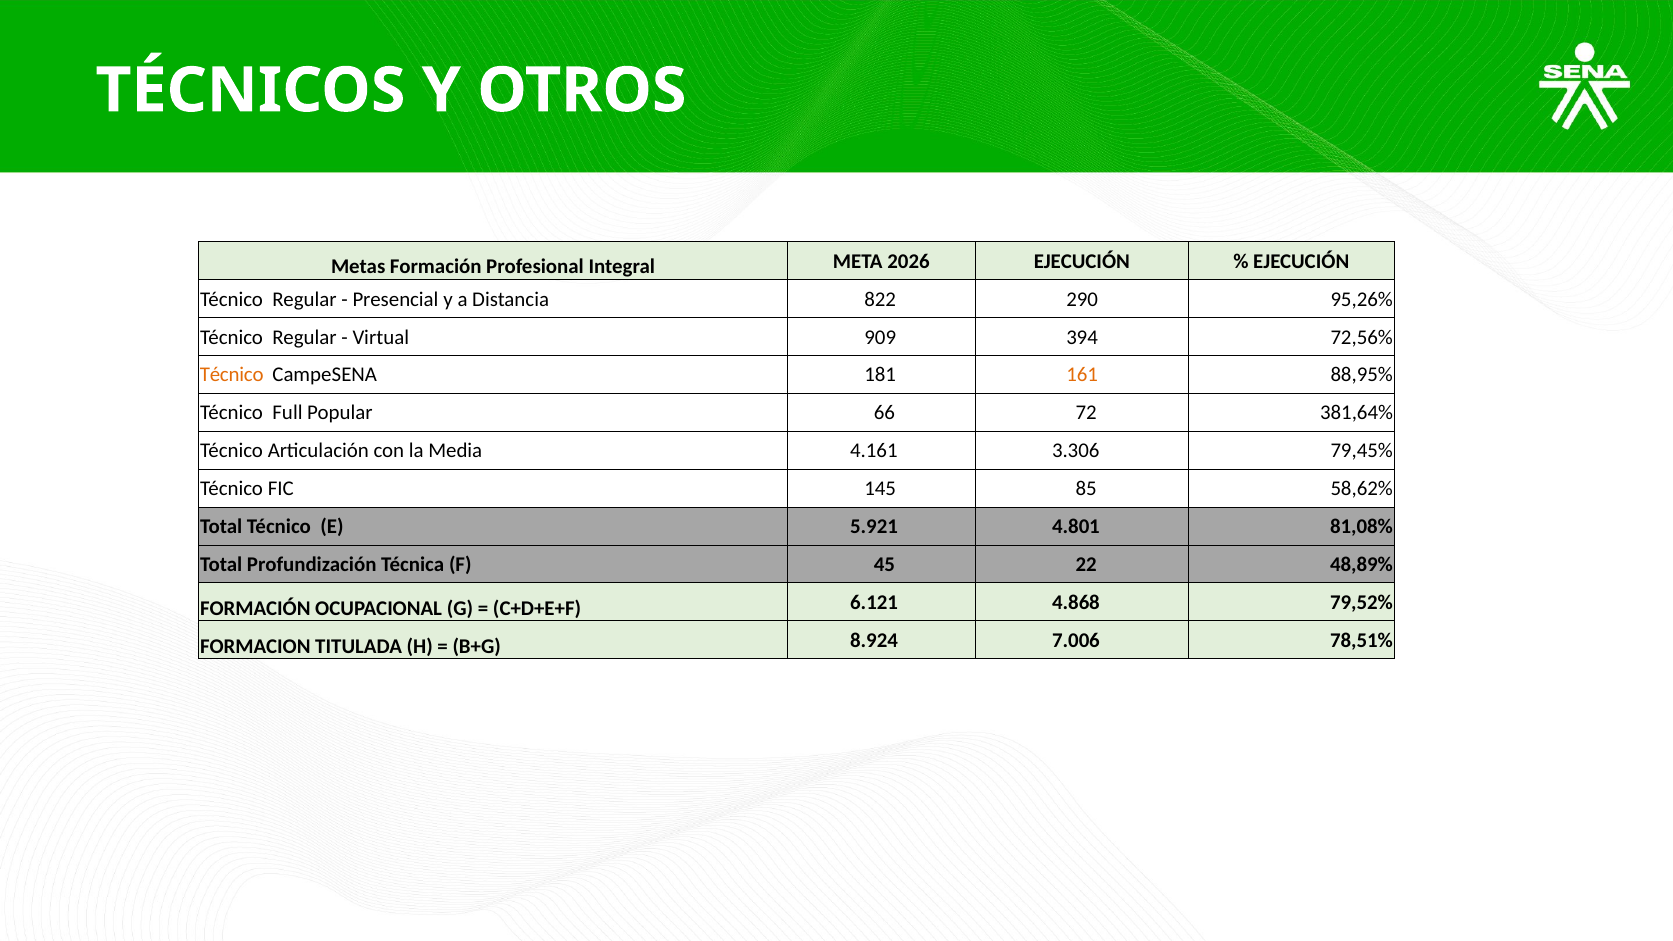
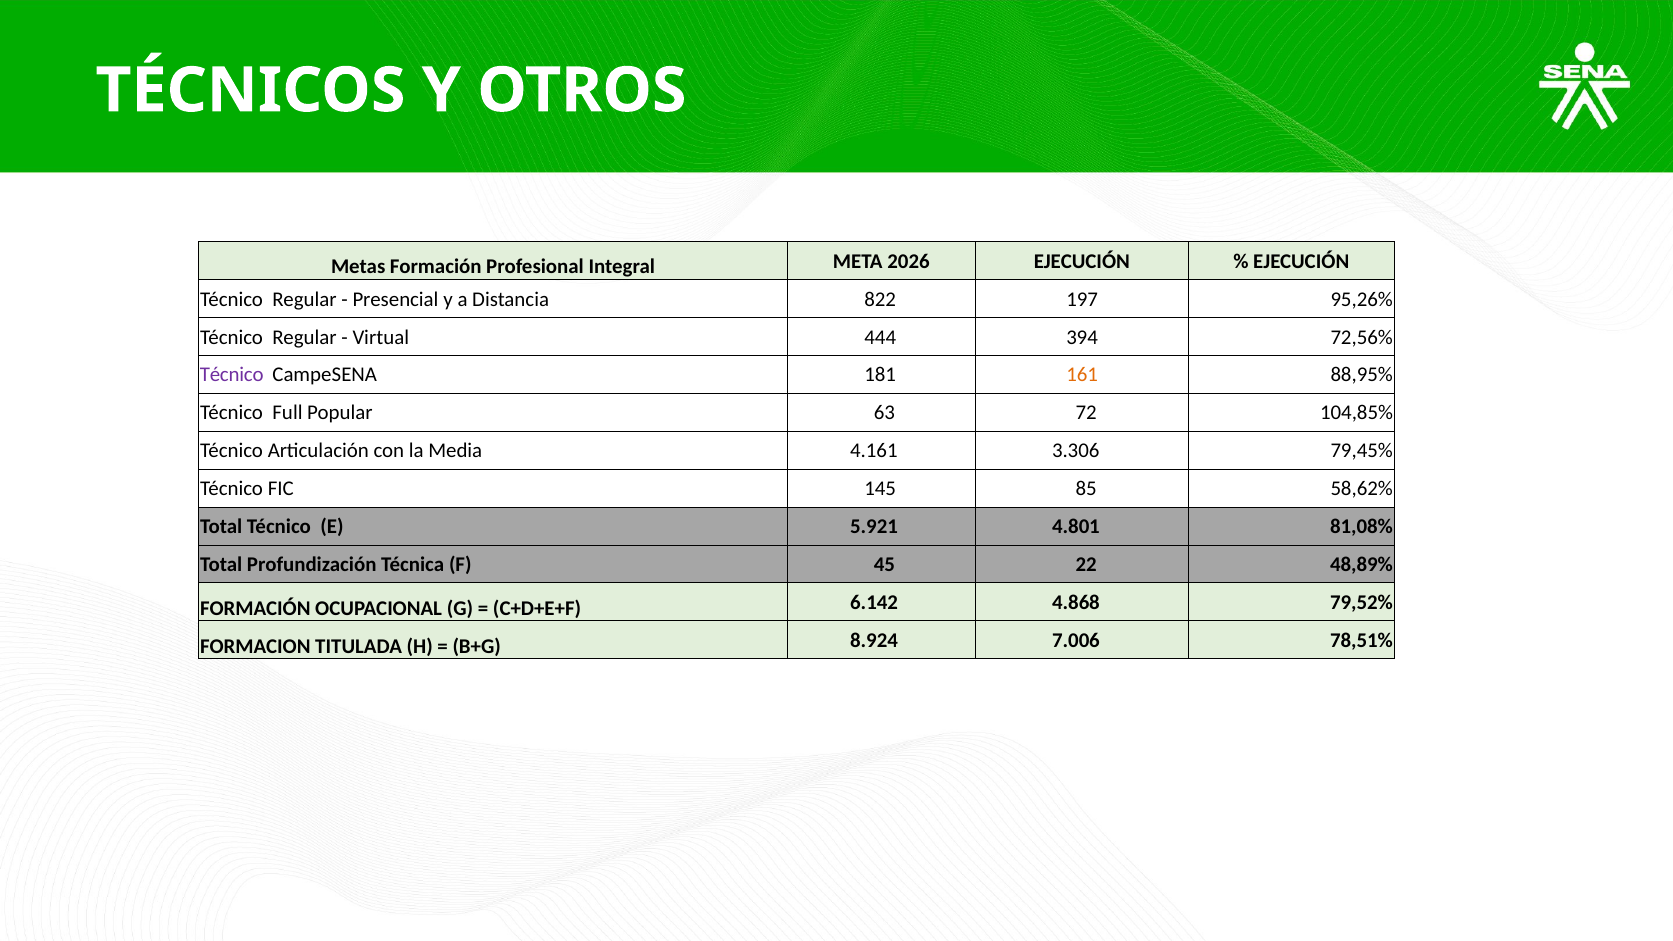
290: 290 -> 197
909: 909 -> 444
Técnico at (232, 375) colour: orange -> purple
66: 66 -> 63
381,64%: 381,64% -> 104,85%
6.121: 6.121 -> 6.142
